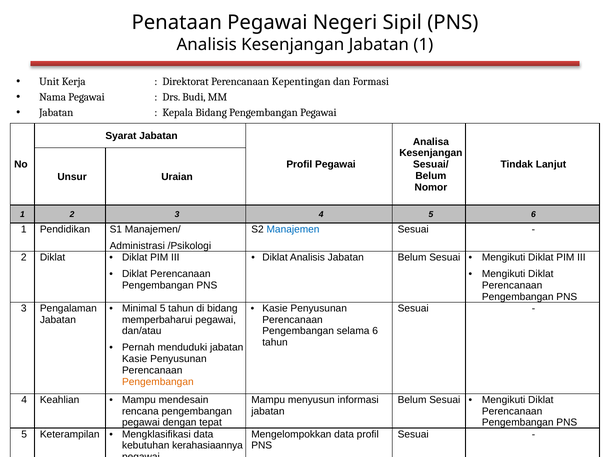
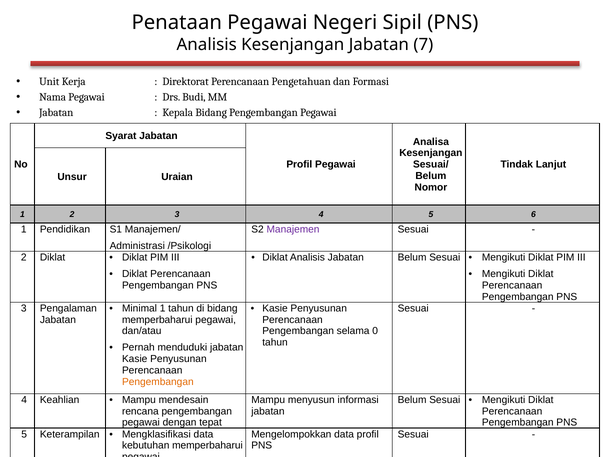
Jabatan 1: 1 -> 7
Kepentingan: Kepentingan -> Pengetahuan
Manajemen colour: blue -> purple
Minimal 5: 5 -> 1
selama 6: 6 -> 0
kebutuhan kerahasiaannya: kerahasiaannya -> memperbaharui
